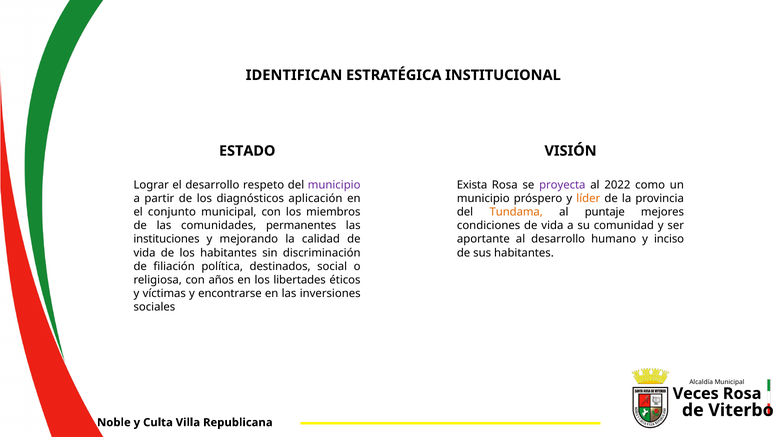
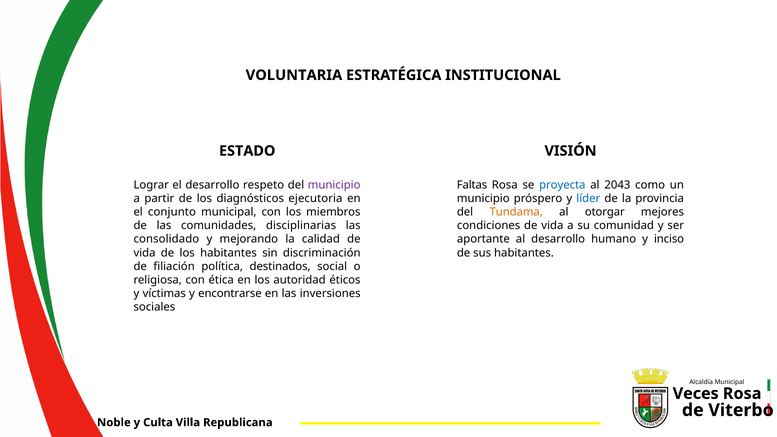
IDENTIFICAN: IDENTIFICAN -> VOLUNTARIA
Exista: Exista -> Faltas
proyecta colour: purple -> blue
2022: 2022 -> 2043
aplicación: aplicación -> ejecutoria
líder colour: orange -> blue
puntaje: puntaje -> otorgar
permanentes: permanentes -> disciplinarias
instituciones: instituciones -> consolidado
años: años -> ética
libertades: libertades -> autoridad
